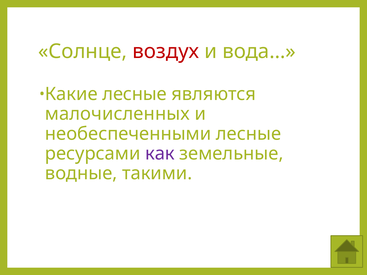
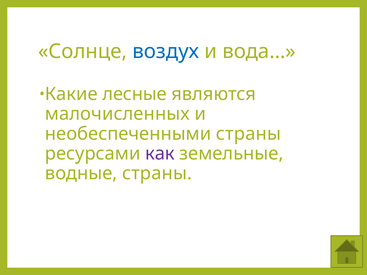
воздух colour: red -> blue
необеспеченными лесные: лесные -> страны
водные такими: такими -> страны
